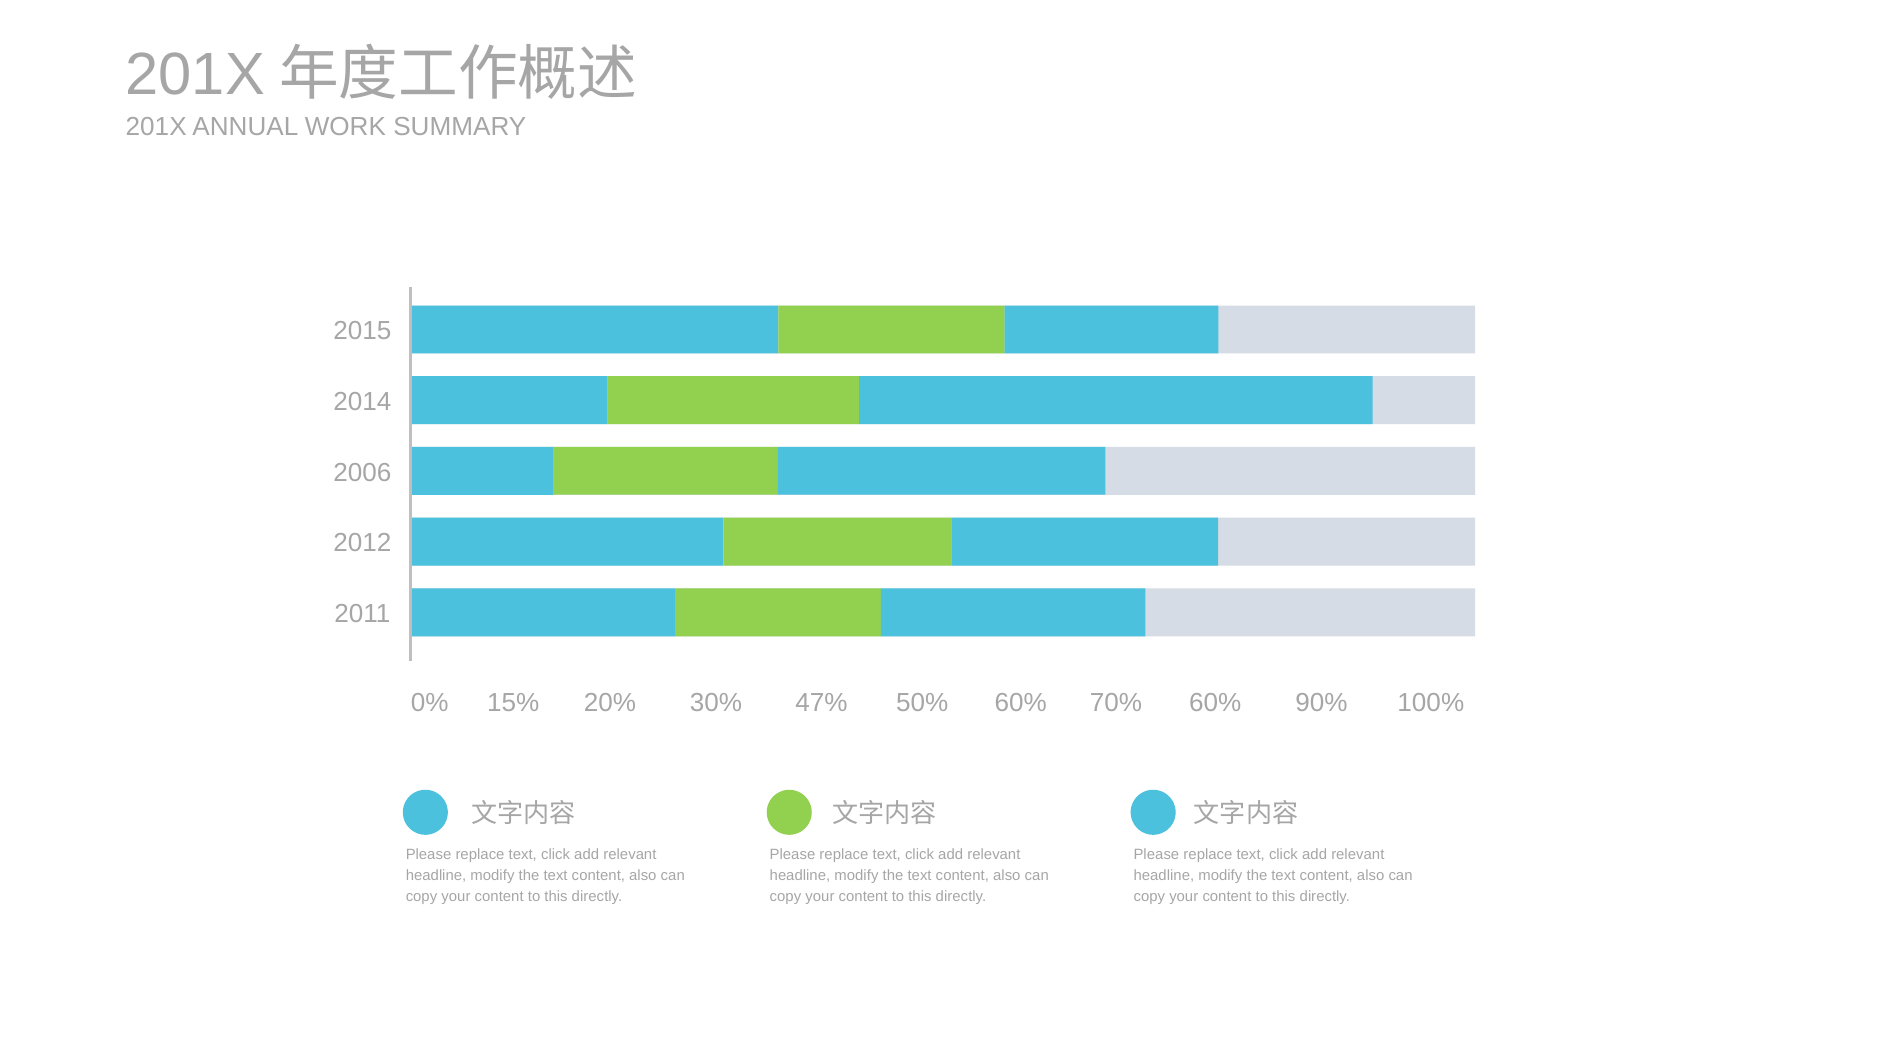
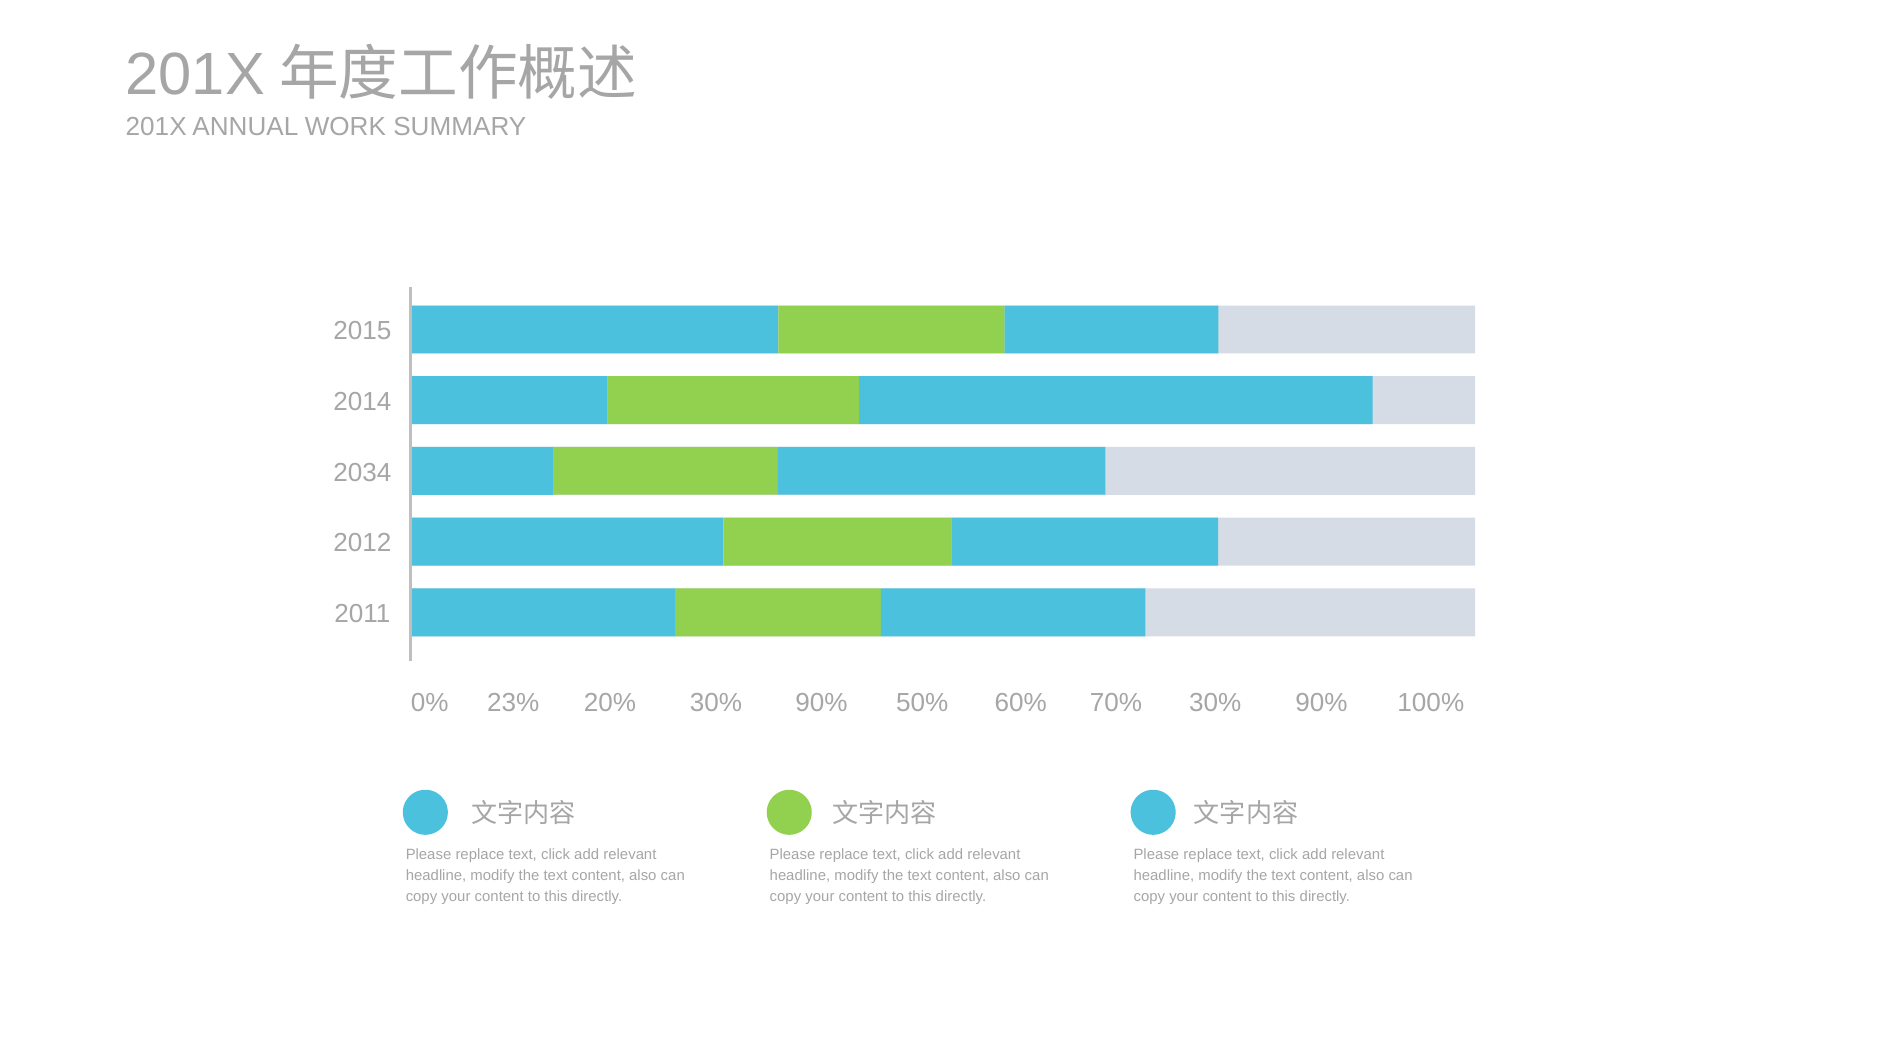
2006: 2006 -> 2034
15%: 15% -> 23%
47% at (821, 703): 47% -> 90%
70% 60%: 60% -> 30%
